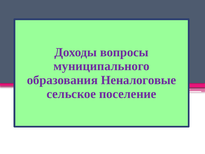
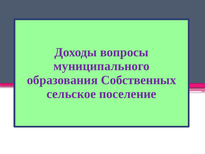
Неналоговые: Неналоговые -> Собственных
